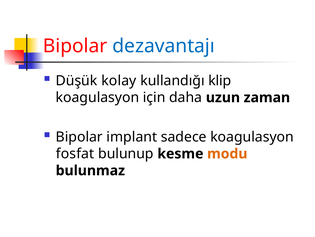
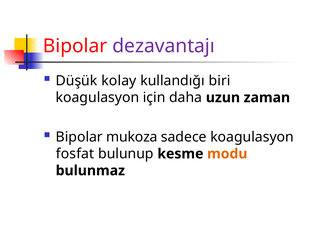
dezavantajı colour: blue -> purple
klip: klip -> biri
implant: implant -> mukoza
